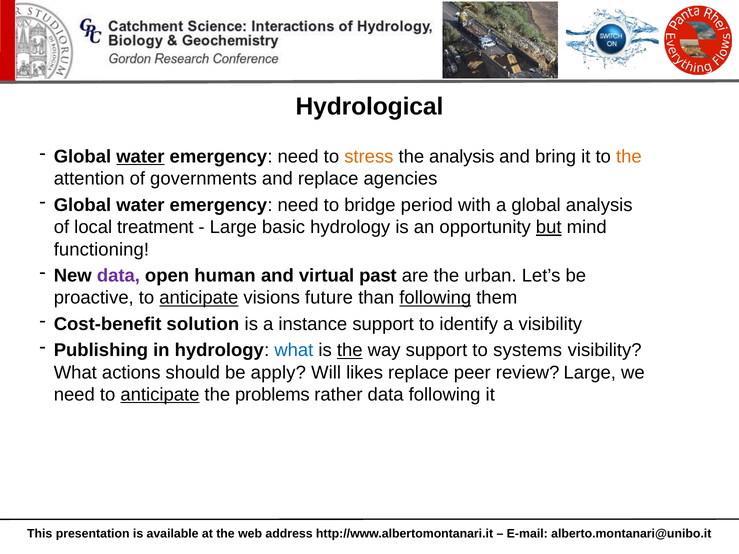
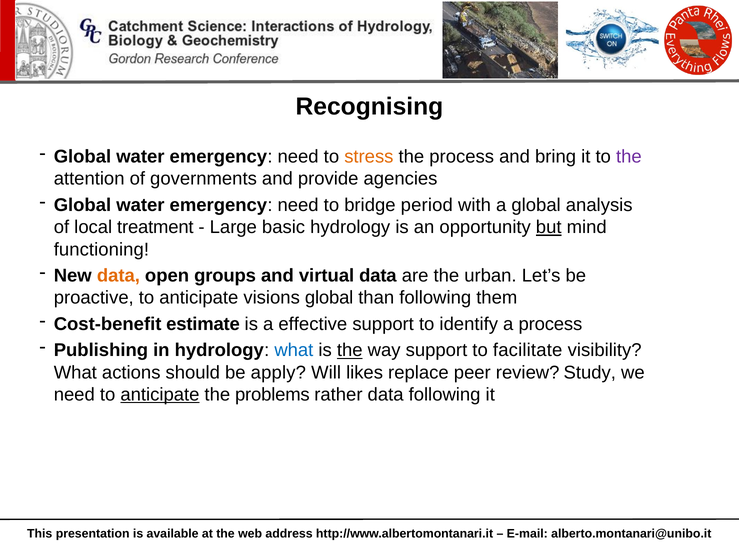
Hydrological: Hydrological -> Recognising
water at (140, 157) underline: present -> none
the analysis: analysis -> process
the at (629, 157) colour: orange -> purple
and replace: replace -> provide
data at (118, 276) colour: purple -> orange
human: human -> groups
virtual past: past -> data
anticipate at (199, 298) underline: present -> none
visions future: future -> global
following at (435, 298) underline: present -> none
solution: solution -> estimate
instance: instance -> effective
a visibility: visibility -> process
systems: systems -> facilitate
review Large: Large -> Study
